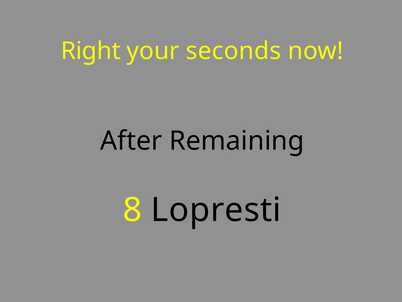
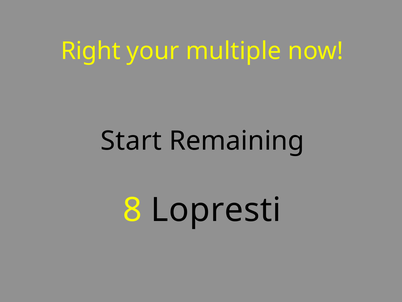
seconds: seconds -> multiple
After: After -> Start
